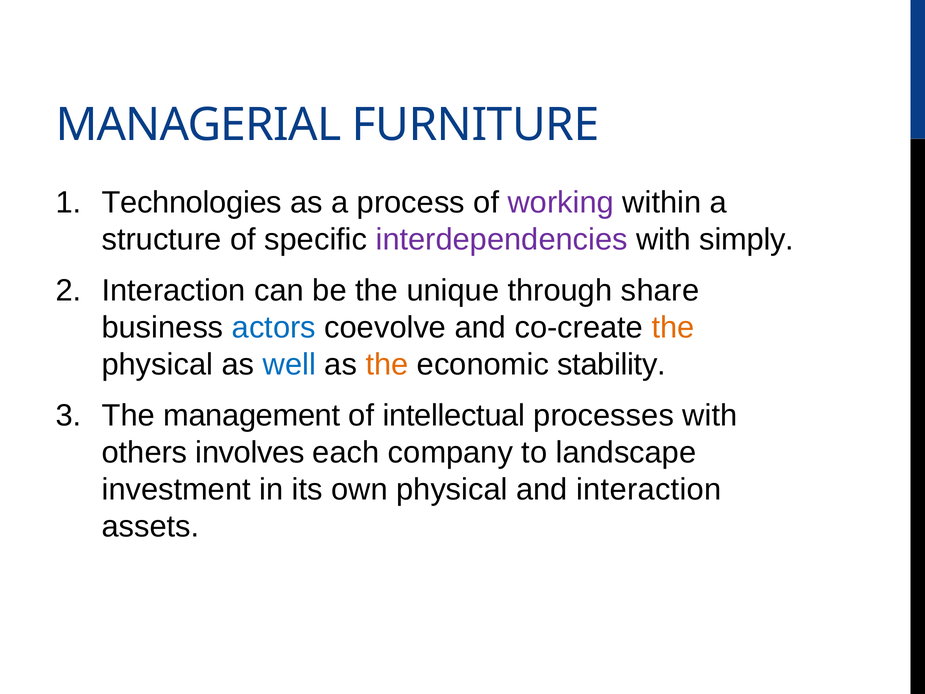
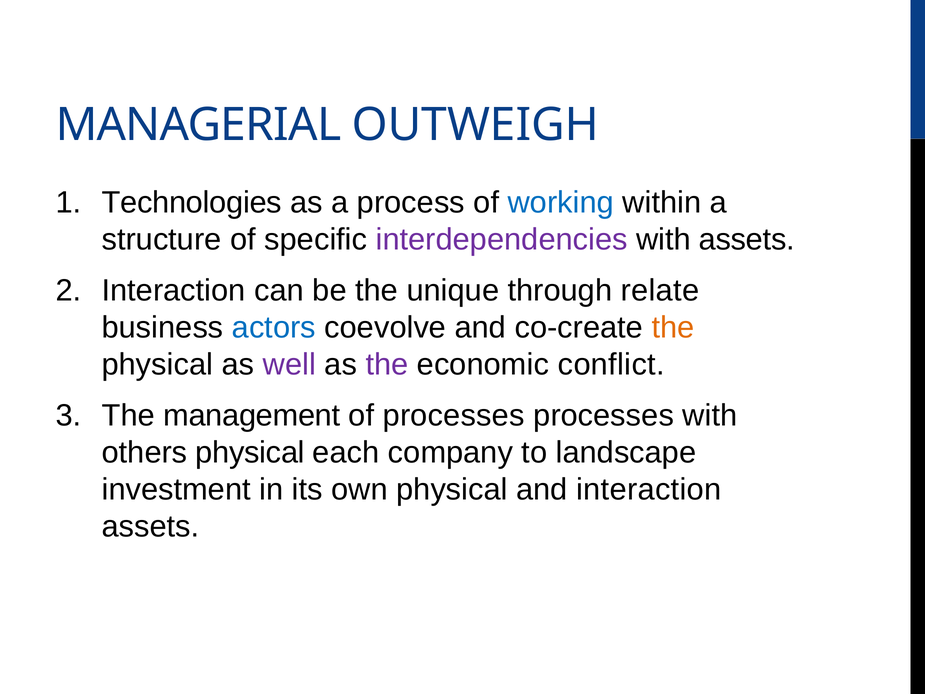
FURNITURE: FURNITURE -> OUTWEIGH
working colour: purple -> blue
with simply: simply -> assets
share: share -> relate
well colour: blue -> purple
the at (387, 364) colour: orange -> purple
stability: stability -> conflict
of intellectual: intellectual -> processes
others involves: involves -> physical
